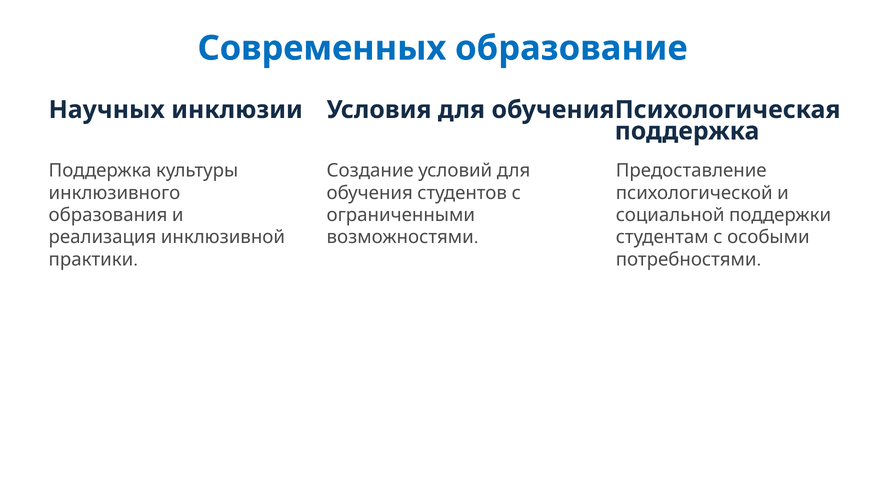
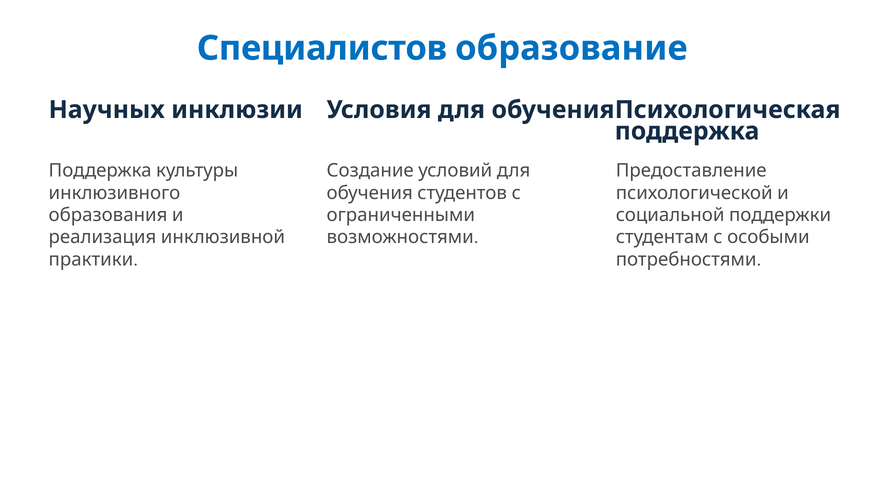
Современных: Современных -> Специалистов
